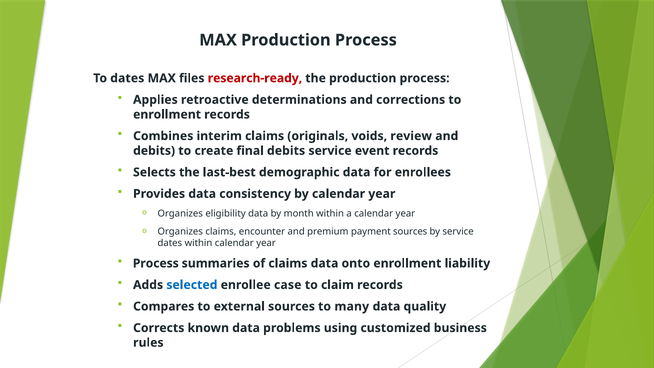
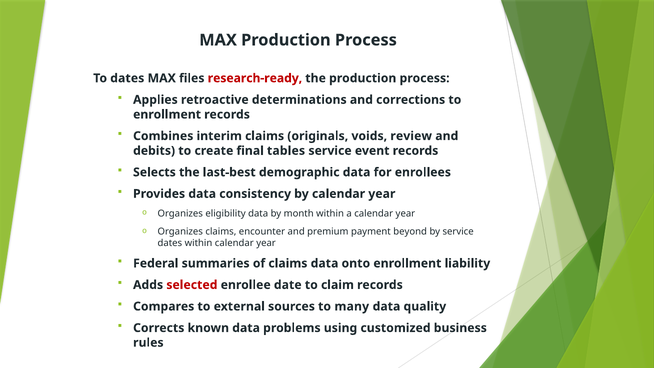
final debits: debits -> tables
payment sources: sources -> beyond
Process at (156, 263): Process -> Federal
selected colour: blue -> red
case: case -> date
